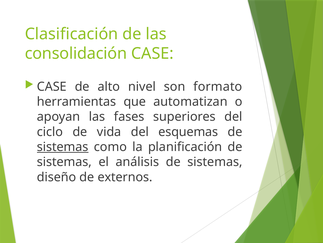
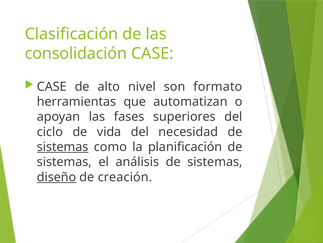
esquemas: esquemas -> necesidad
diseño underline: none -> present
externos: externos -> creación
